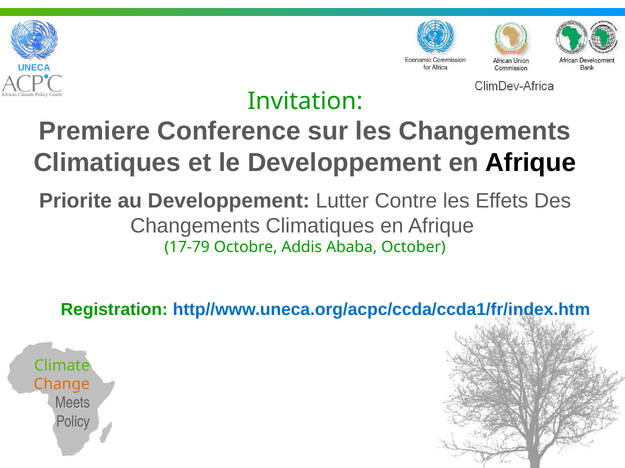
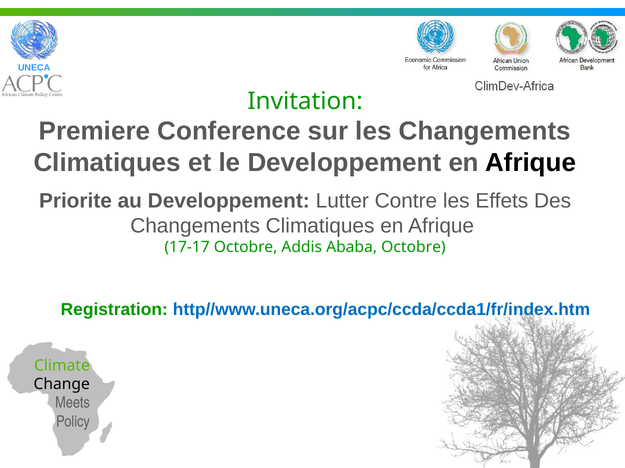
17-79: 17-79 -> 17-17
Ababa October: October -> Octobre
Change colour: orange -> black
